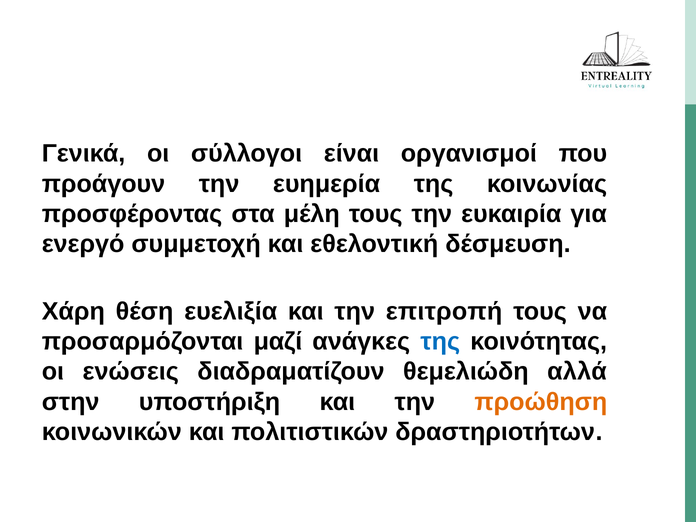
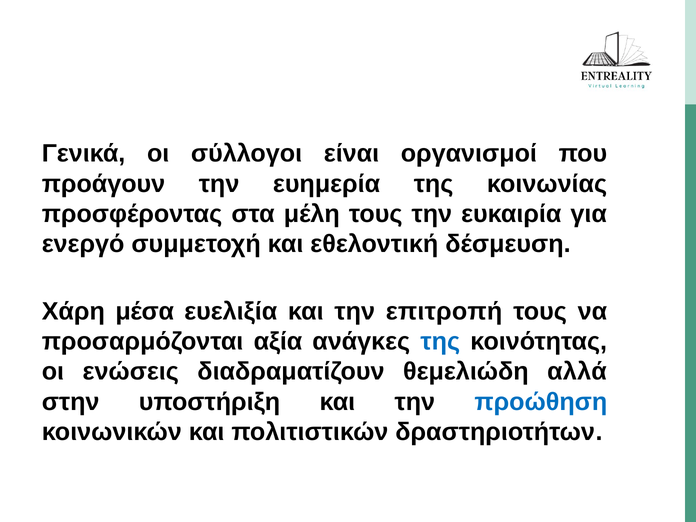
θέση: θέση -> μέσα
μαζί: μαζί -> αξία
προώθηση colour: orange -> blue
